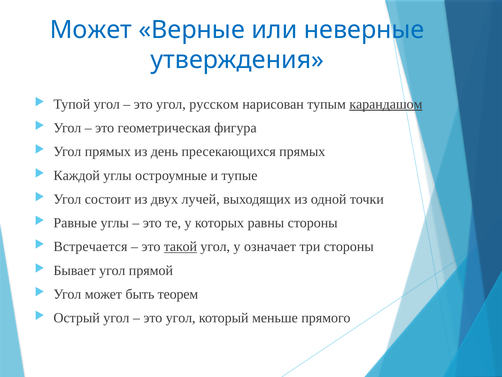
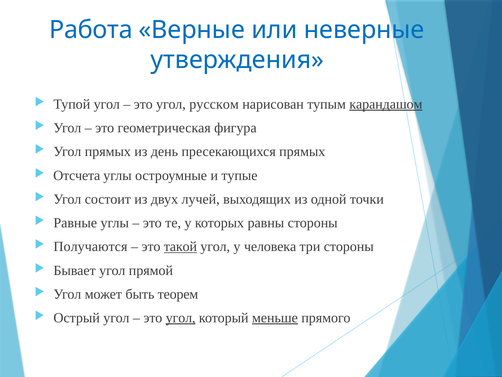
Может at (91, 30): Может -> Работа
Каждой: Каждой -> Отсчета
Встречается: Встречается -> Получаются
означает: означает -> человека
угол at (181, 317) underline: none -> present
меньше underline: none -> present
